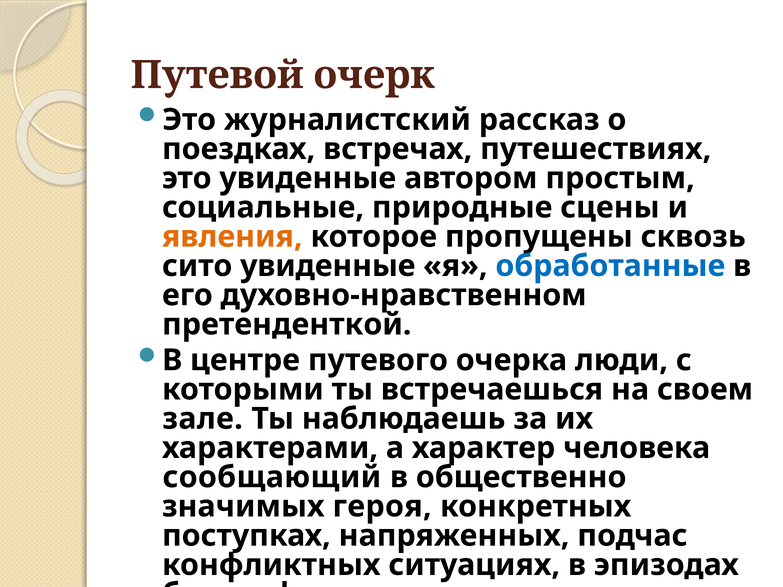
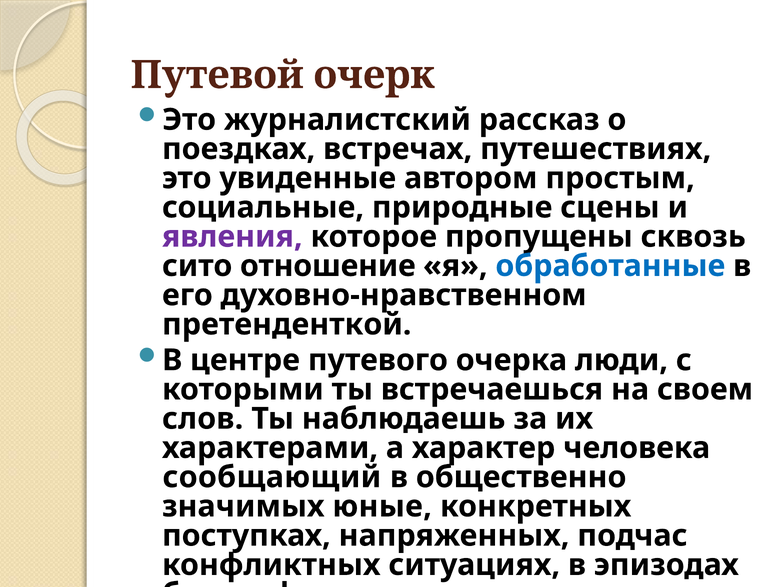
явления colour: orange -> purple
сито увиденные: увиденные -> отношение
зале: зале -> слов
значимых героя: героя -> юные
